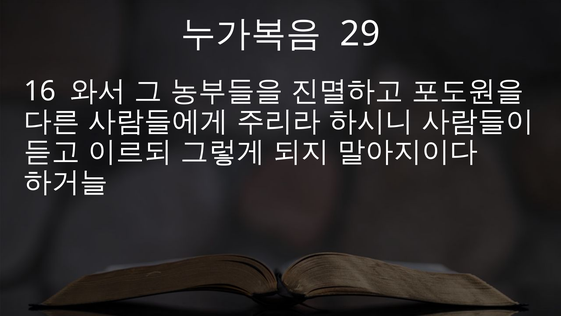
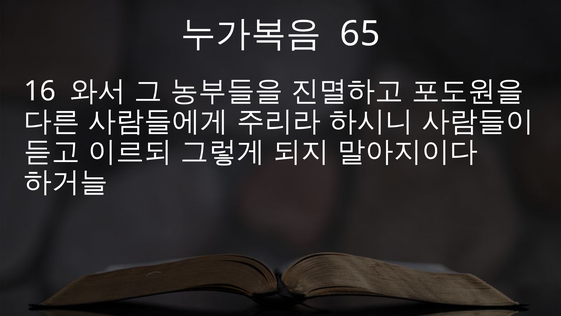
29: 29 -> 65
